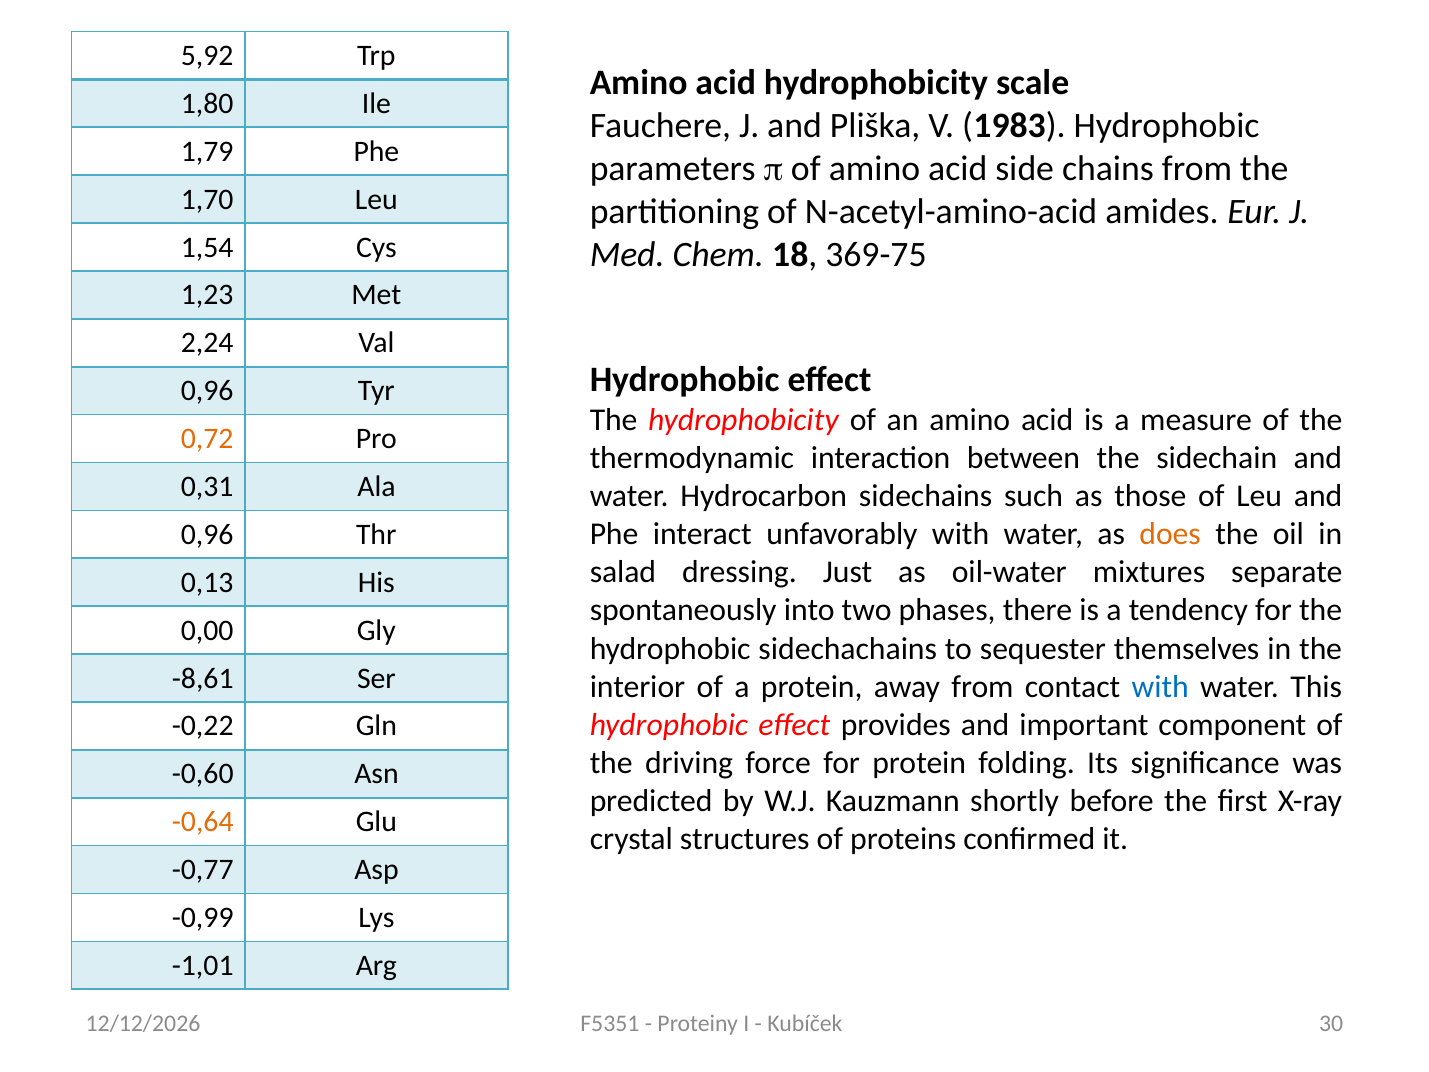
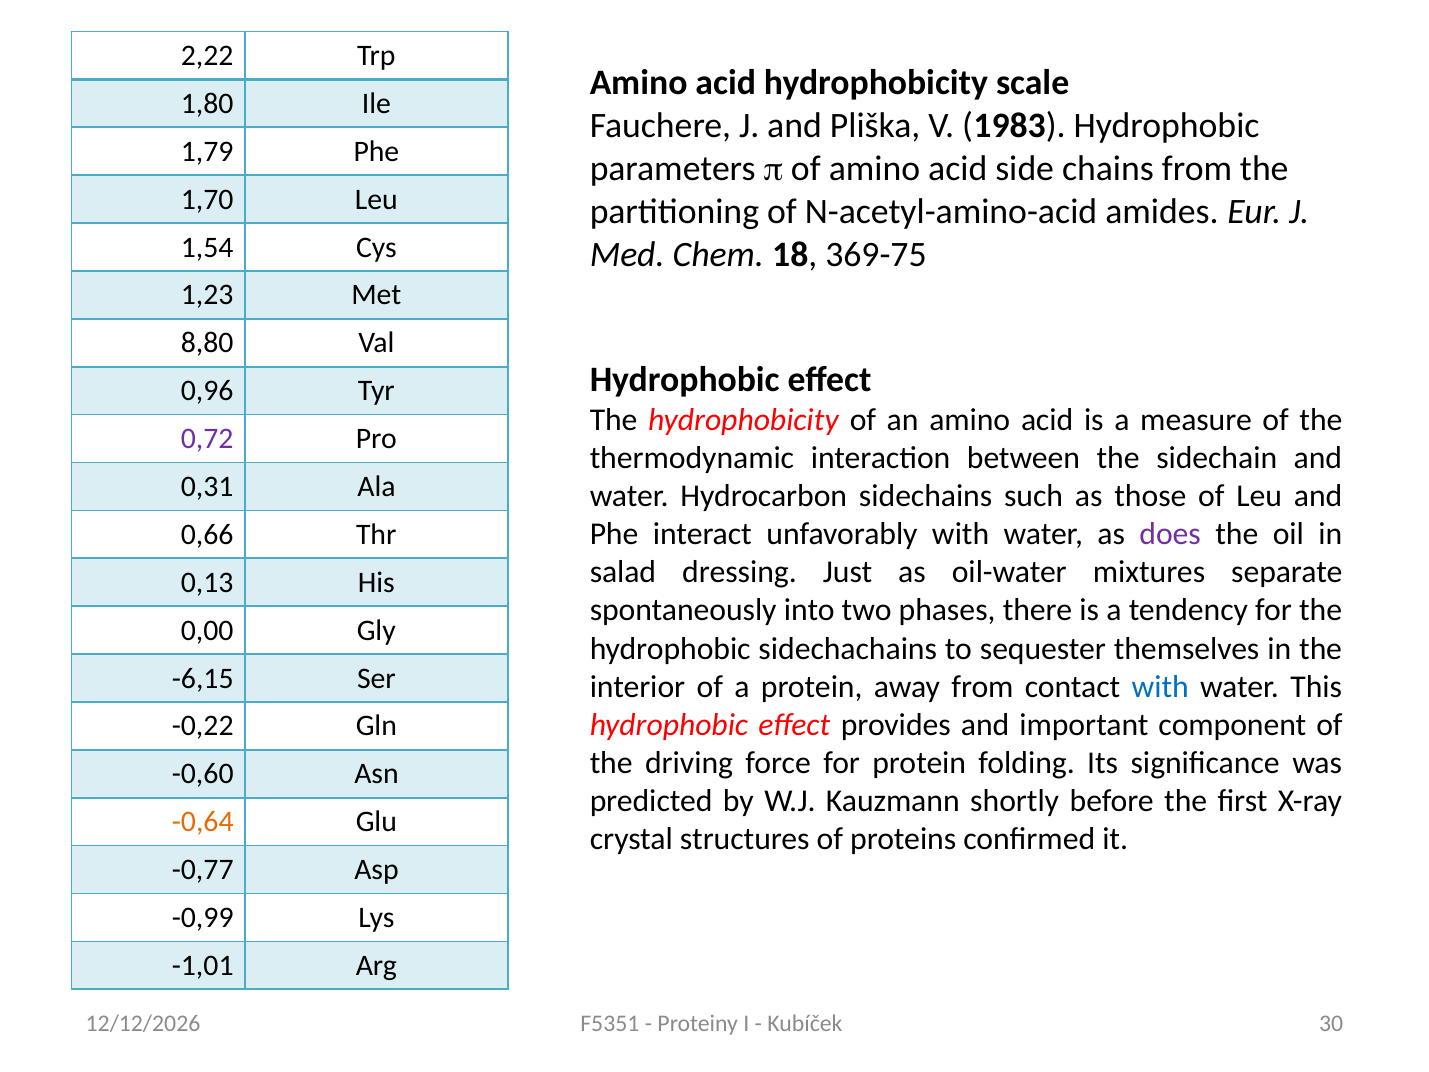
5,92: 5,92 -> 2,22
2,24: 2,24 -> 8,80
0,72 colour: orange -> purple
does colour: orange -> purple
0,96 at (207, 534): 0,96 -> 0,66
-8,61: -8,61 -> -6,15
